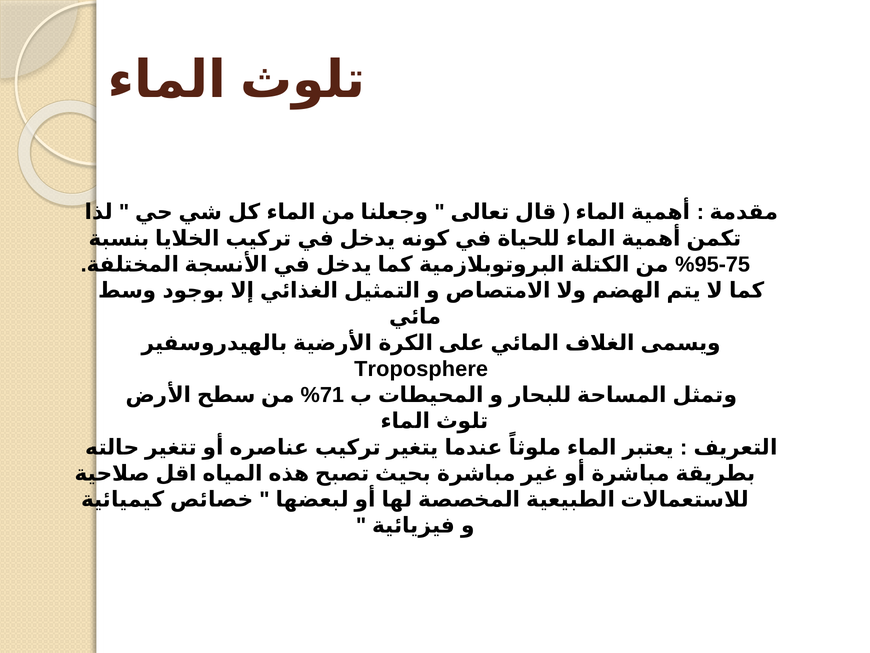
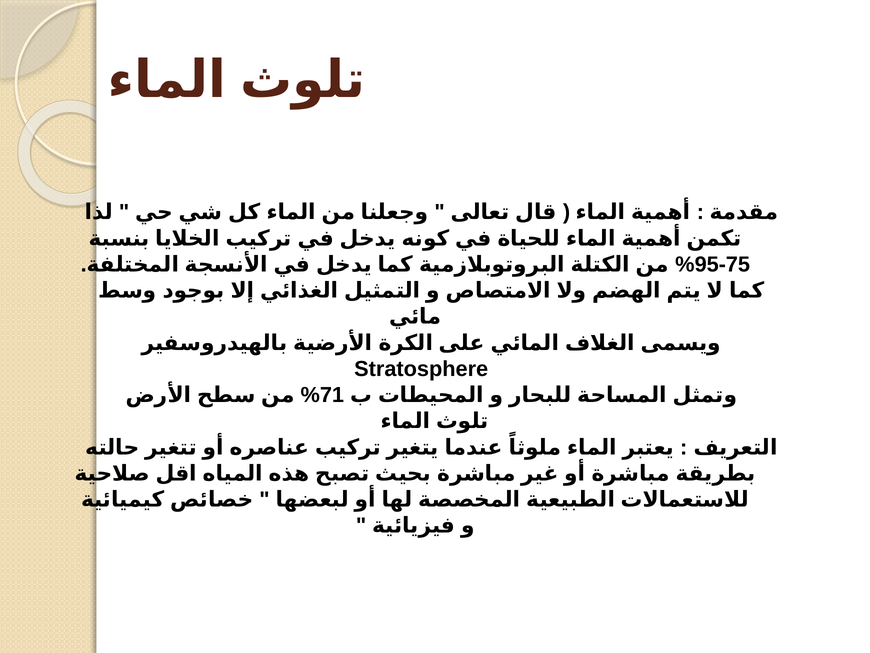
Troposphere: Troposphere -> Stratosphere
